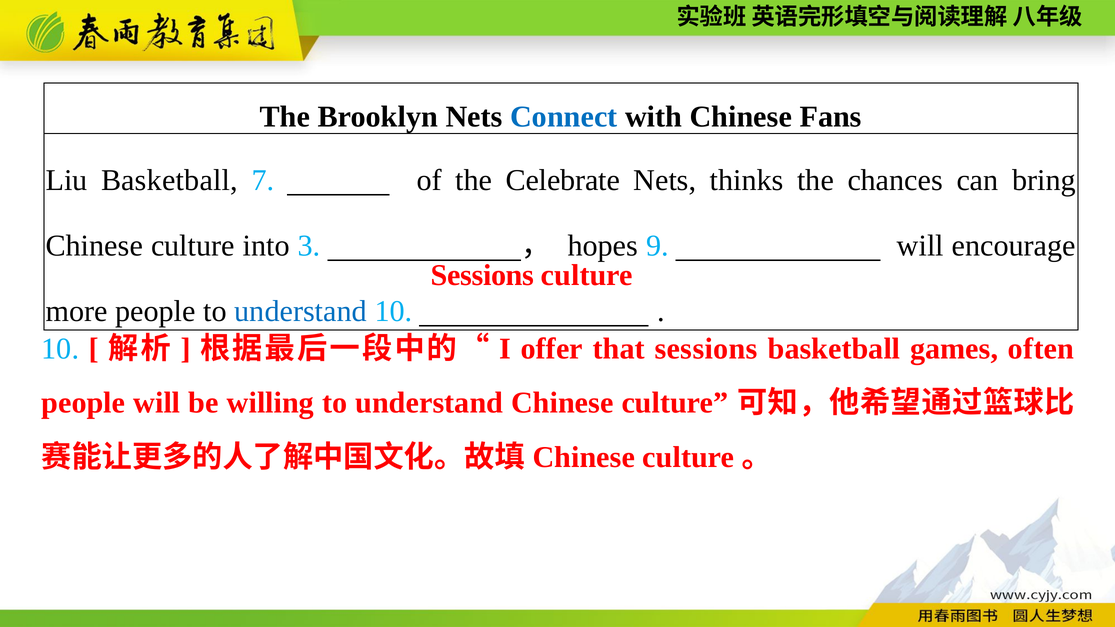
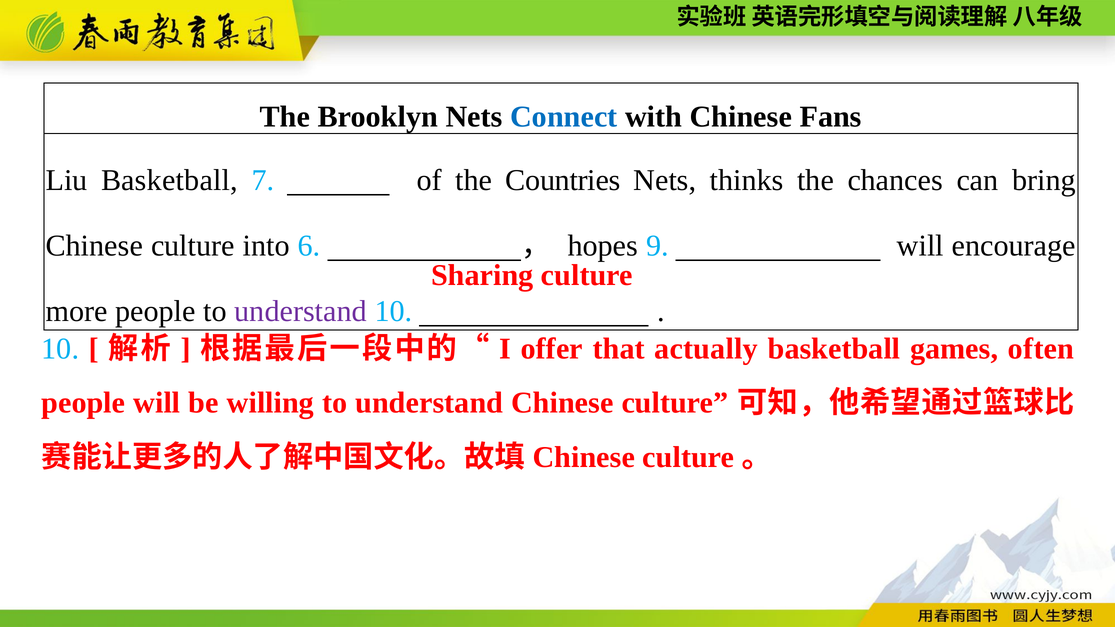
Celebrate: Celebrate -> Countries
3: 3 -> 6
Sessions at (482, 276): Sessions -> Sharing
understand at (301, 312) colour: blue -> purple
that sessions: sessions -> actually
